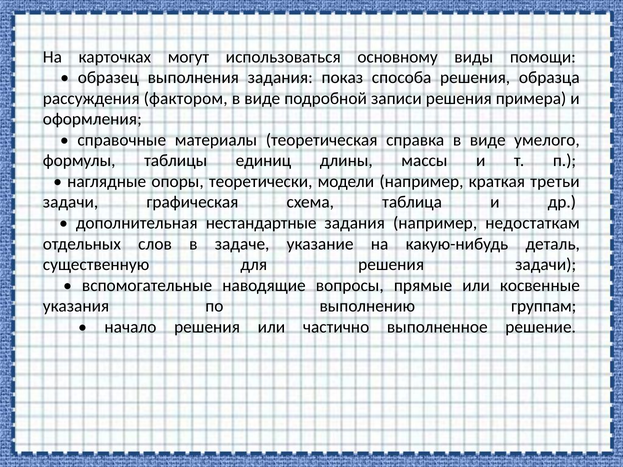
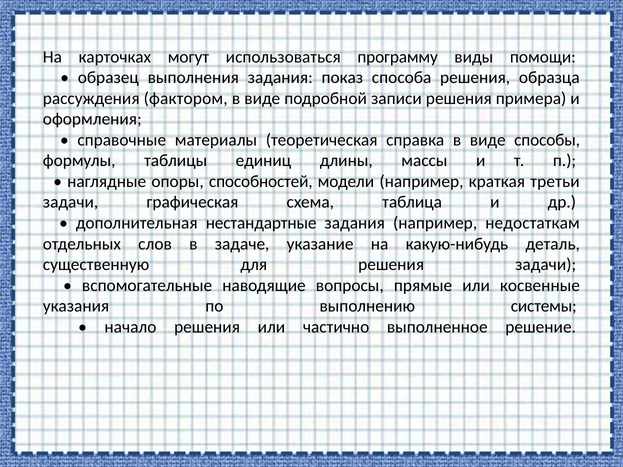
основному: основному -> программу
умелого: умелого -> способы
теоретически: теоретически -> способностей
группам: группам -> системы
